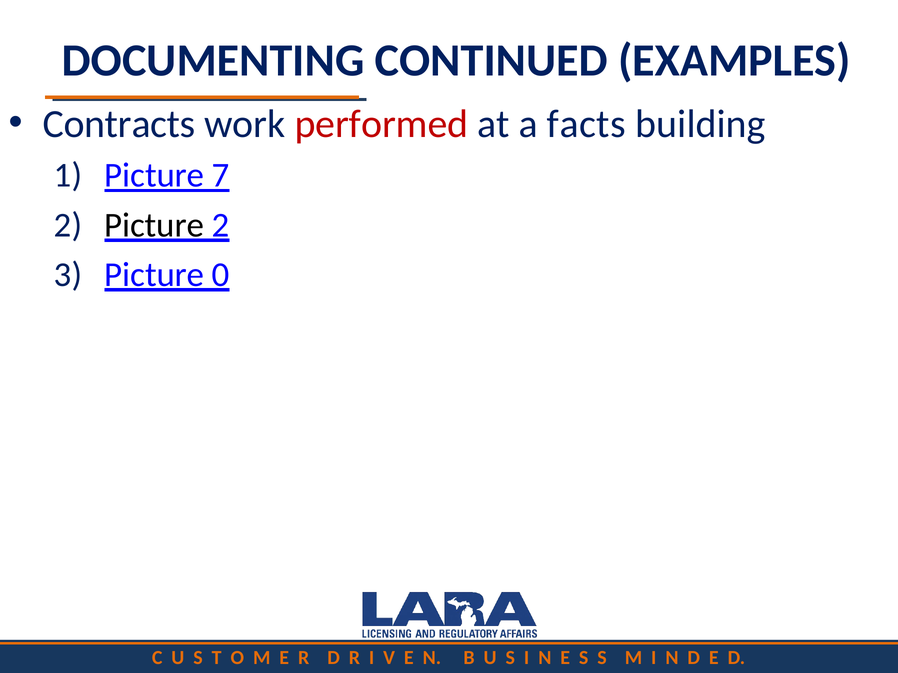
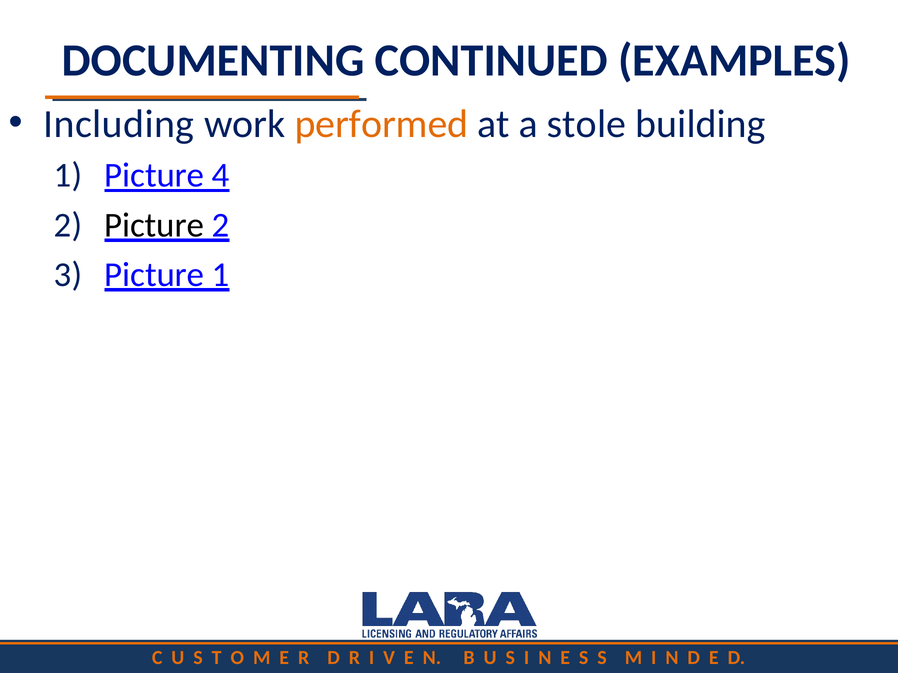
Contracts: Contracts -> Including
performed colour: red -> orange
facts: facts -> stole
7: 7 -> 4
Picture 0: 0 -> 1
